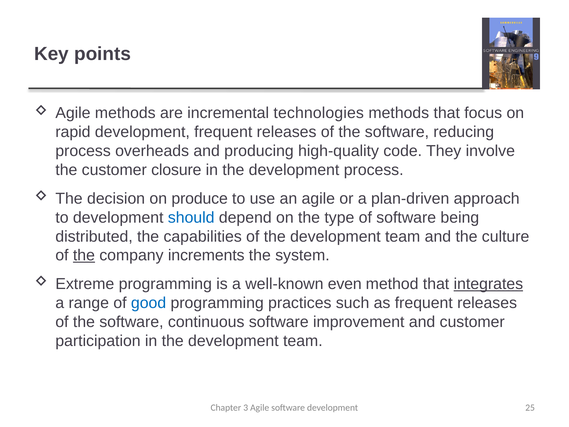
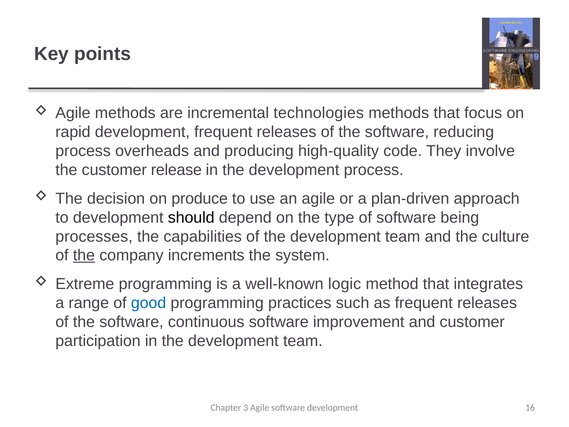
closure: closure -> release
should colour: blue -> black
distributed: distributed -> processes
even: even -> logic
integrates underline: present -> none
25: 25 -> 16
